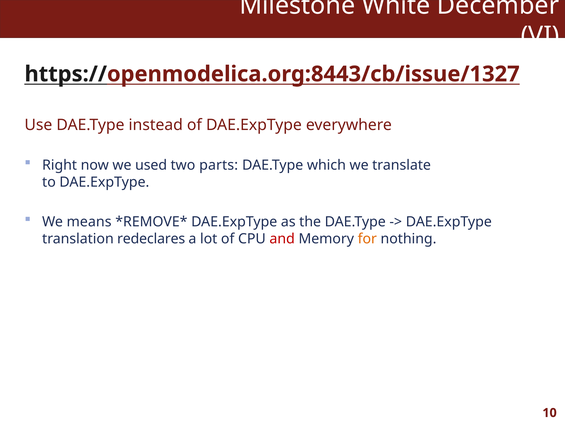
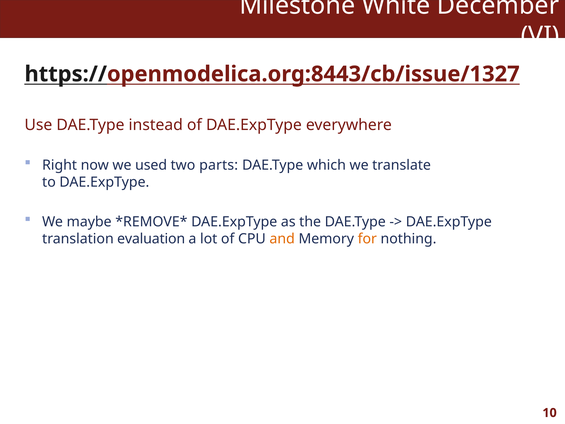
means: means -> maybe
redeclares: redeclares -> evaluation
and colour: red -> orange
